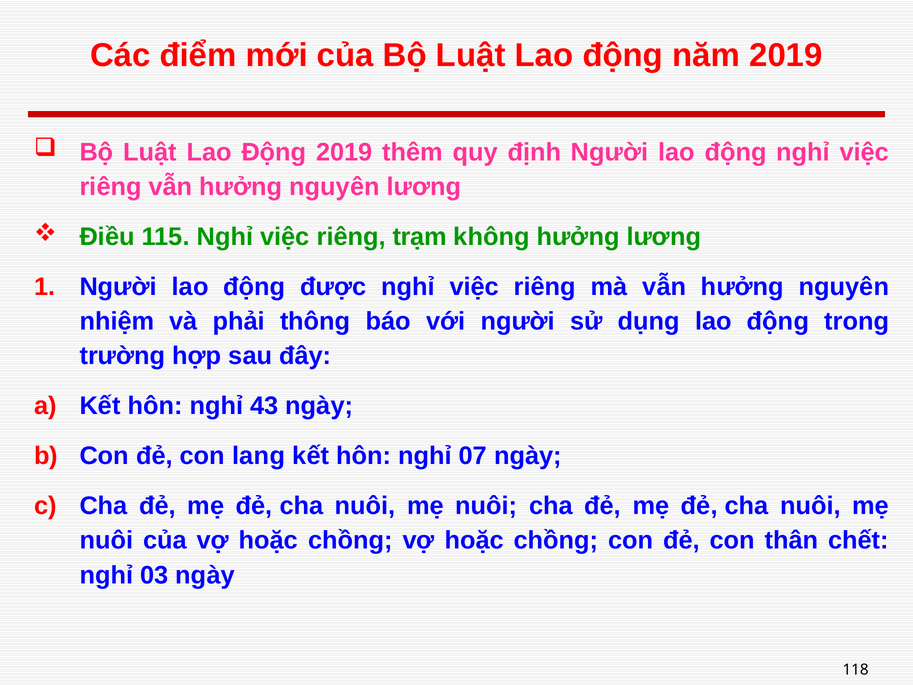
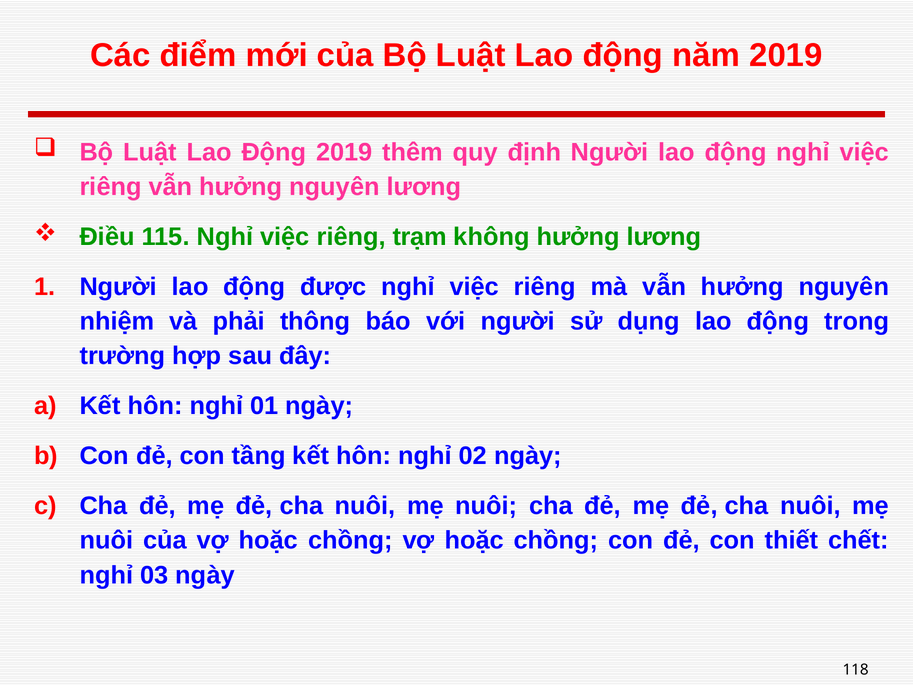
43: 43 -> 01
lang: lang -> tầng
07: 07 -> 02
thân: thân -> thiết
